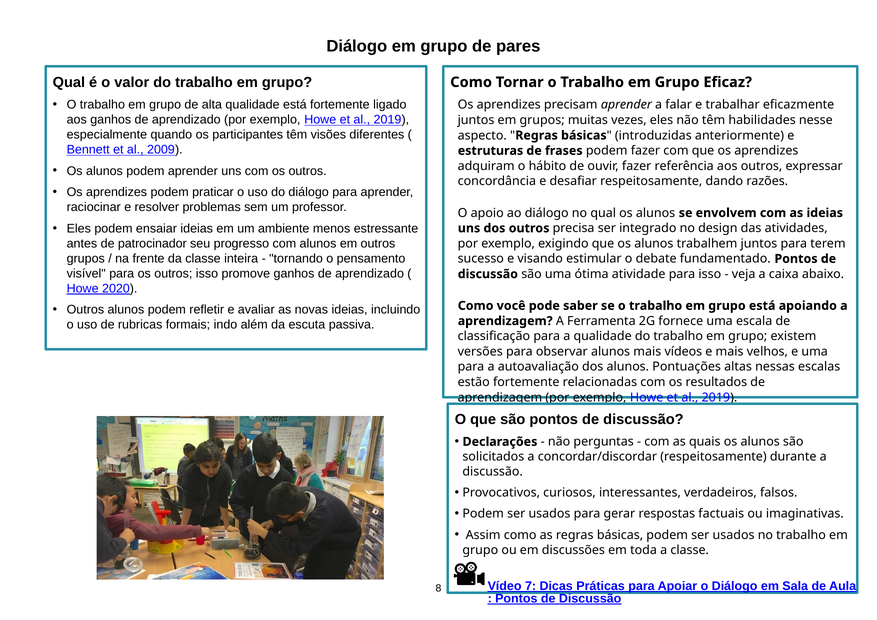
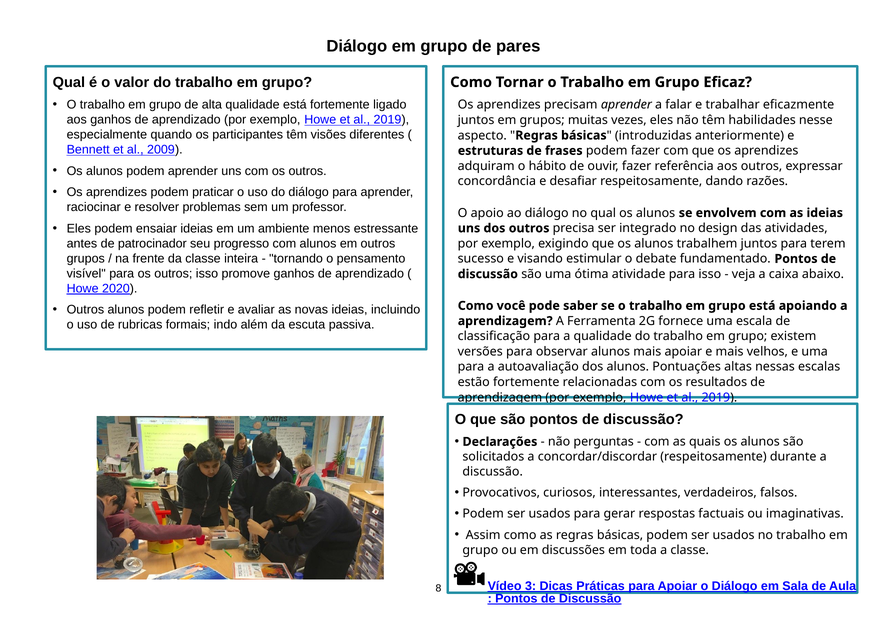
mais vídeos: vídeos -> apoiar
7: 7 -> 3
